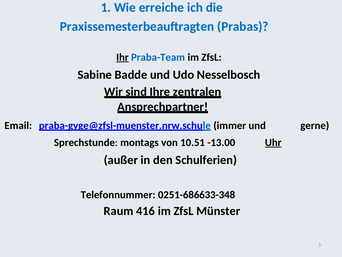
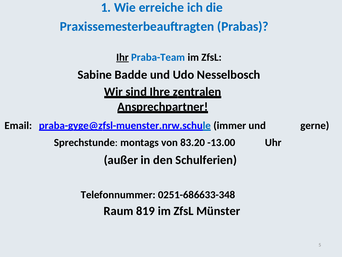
10.51: 10.51 -> 83.20
Uhr underline: present -> none
416: 416 -> 819
